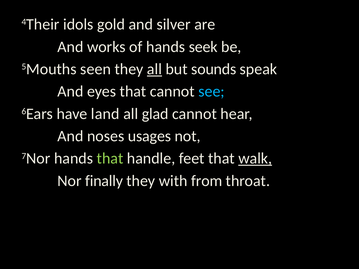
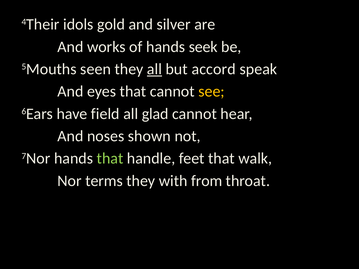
sounds: sounds -> accord
see colour: light blue -> yellow
land: land -> field
usages: usages -> shown
walk underline: present -> none
finally: finally -> terms
